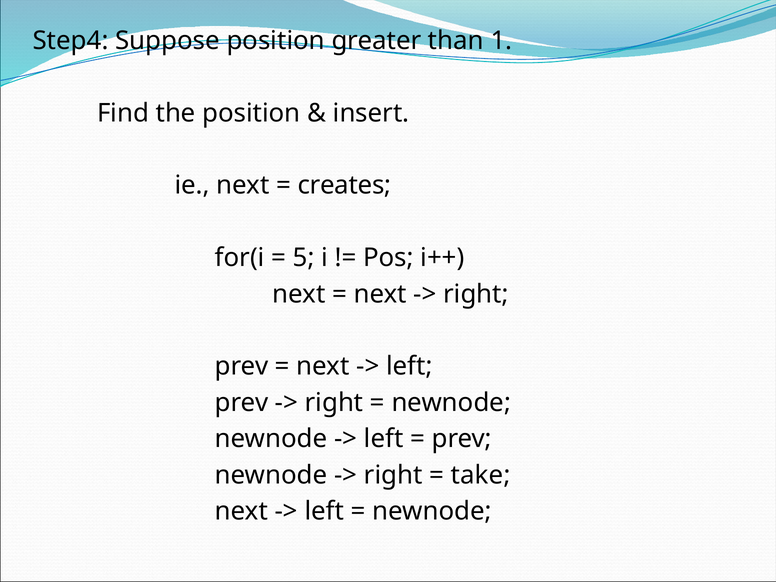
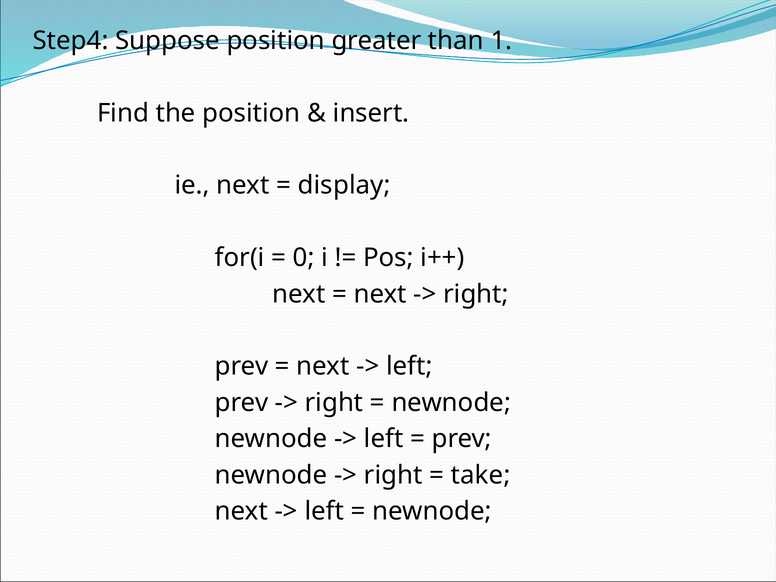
creates: creates -> display
5: 5 -> 0
